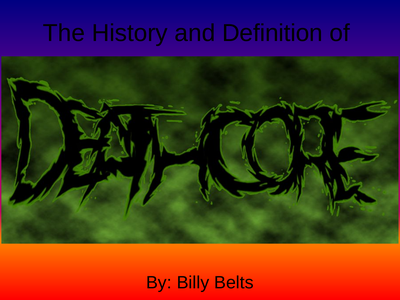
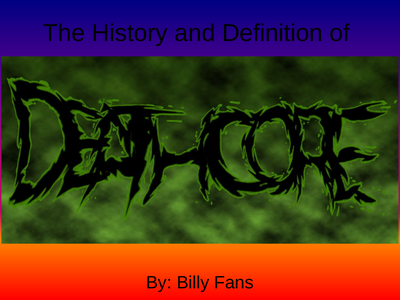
Belts: Belts -> Fans
